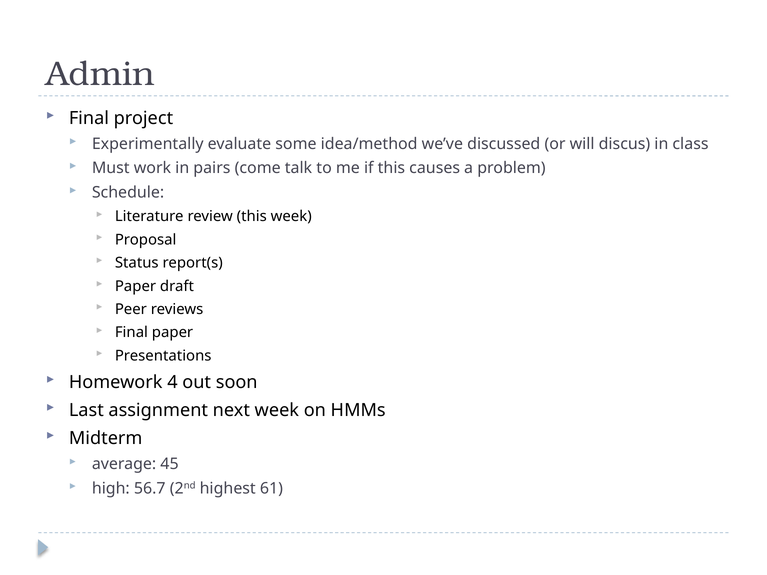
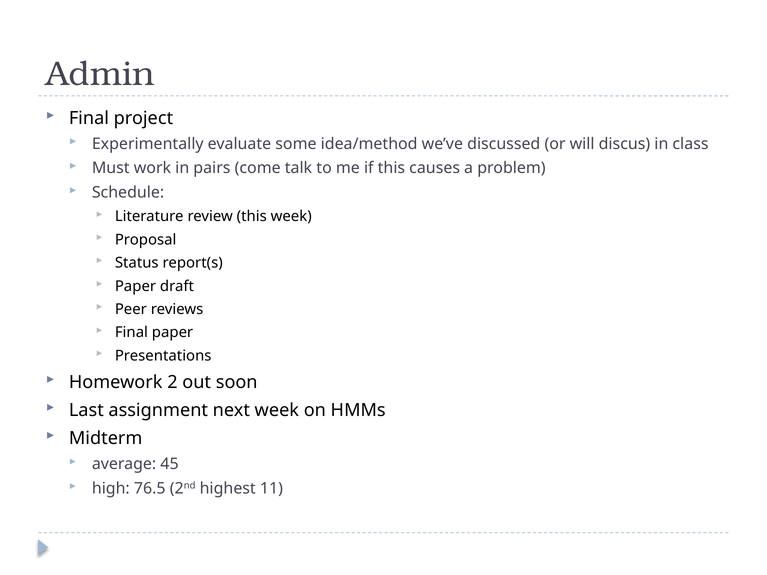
4: 4 -> 2
56.7: 56.7 -> 76.5
61: 61 -> 11
